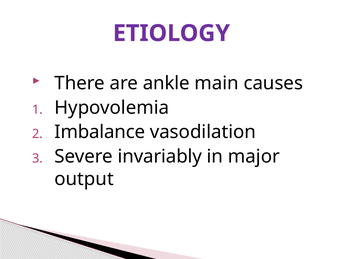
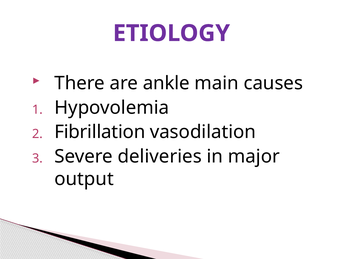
Imbalance: Imbalance -> Fibrillation
invariably: invariably -> deliveries
